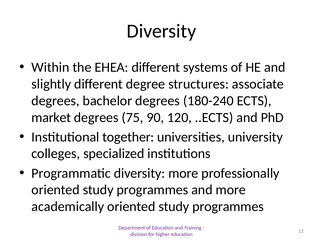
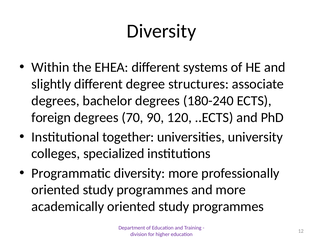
market: market -> foreign
75: 75 -> 70
